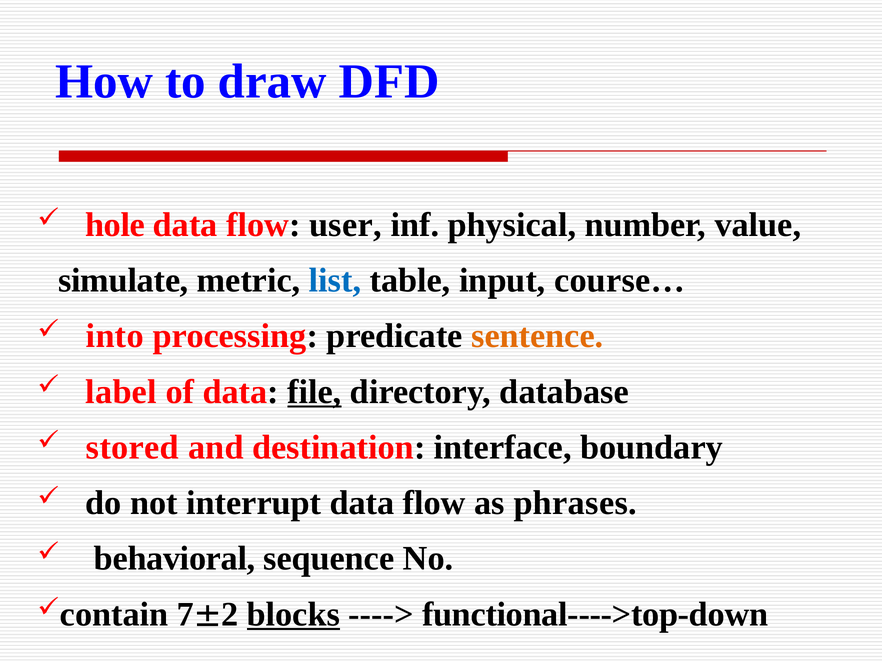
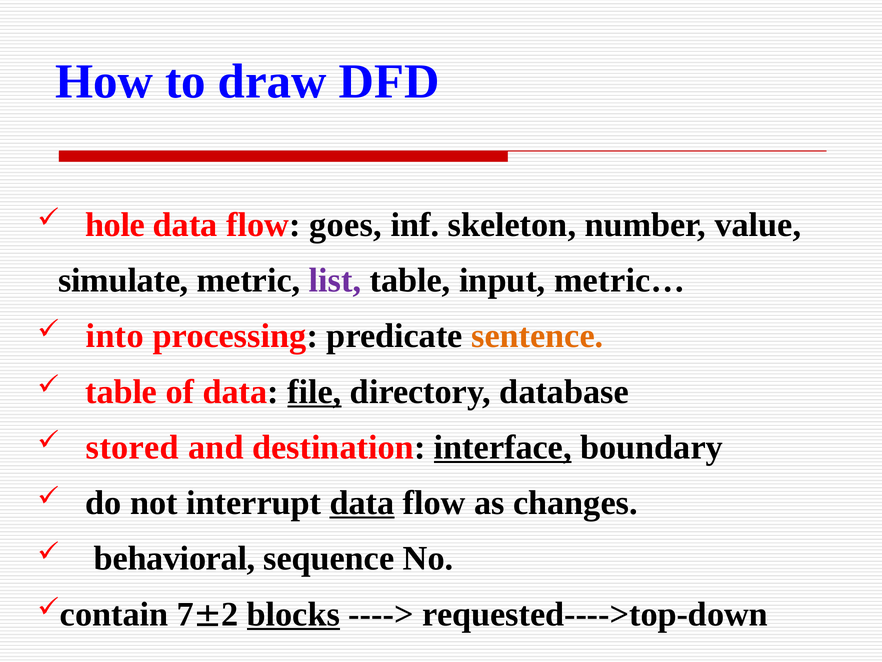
user: user -> goes
physical: physical -> skeleton
list colour: blue -> purple
course…: course… -> metric…
label at (121, 391): label -> table
interface underline: none -> present
data at (362, 503) underline: none -> present
phrases: phrases -> changes
functional---->top-down: functional---->top-down -> requested---->top-down
